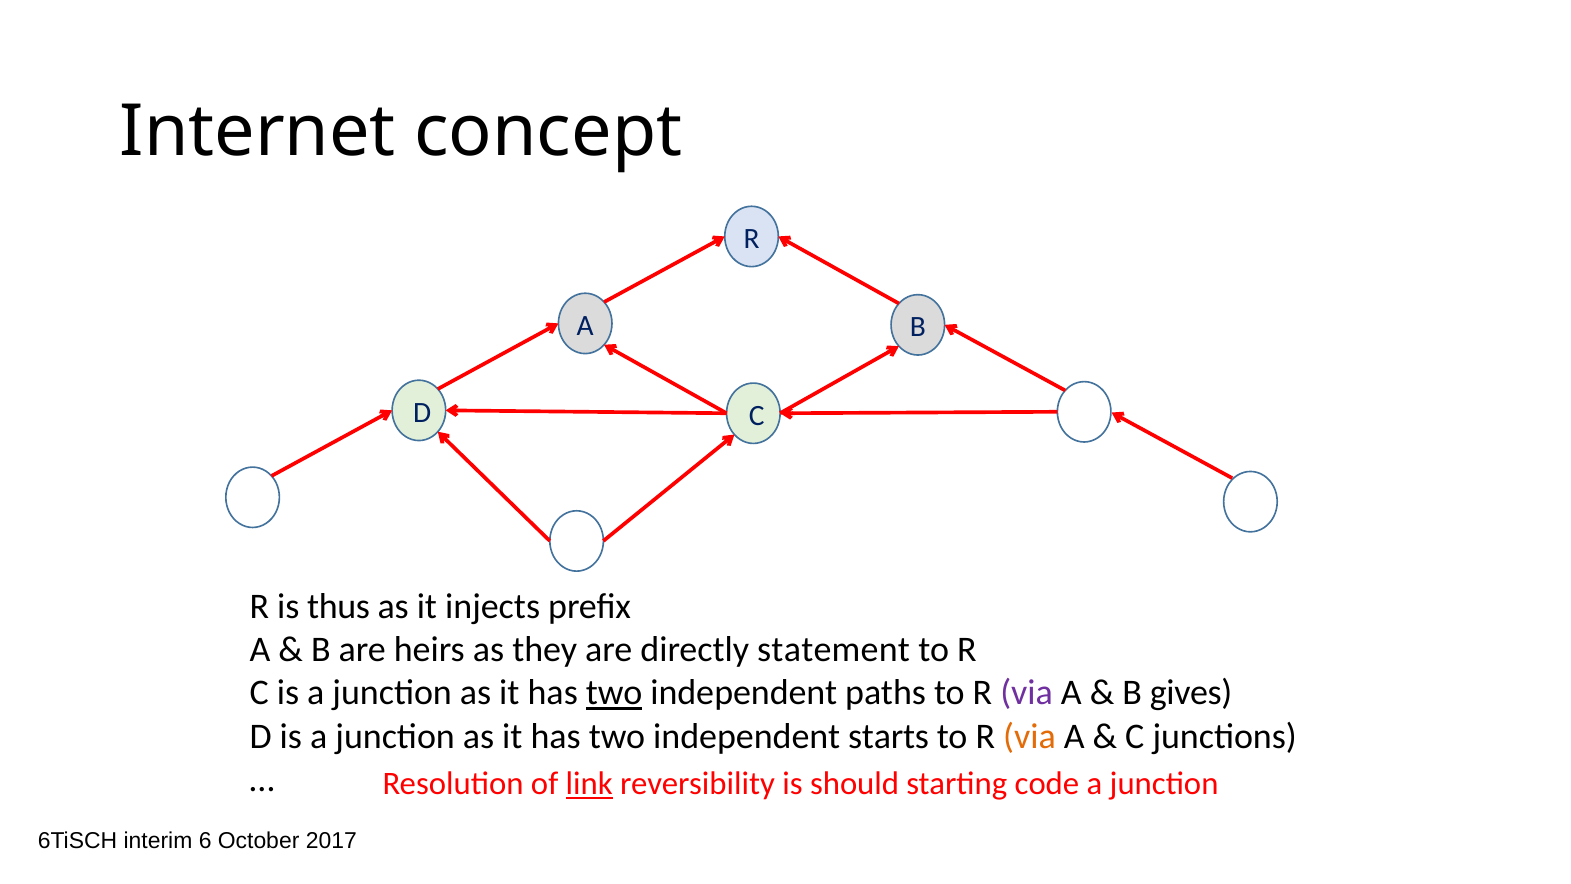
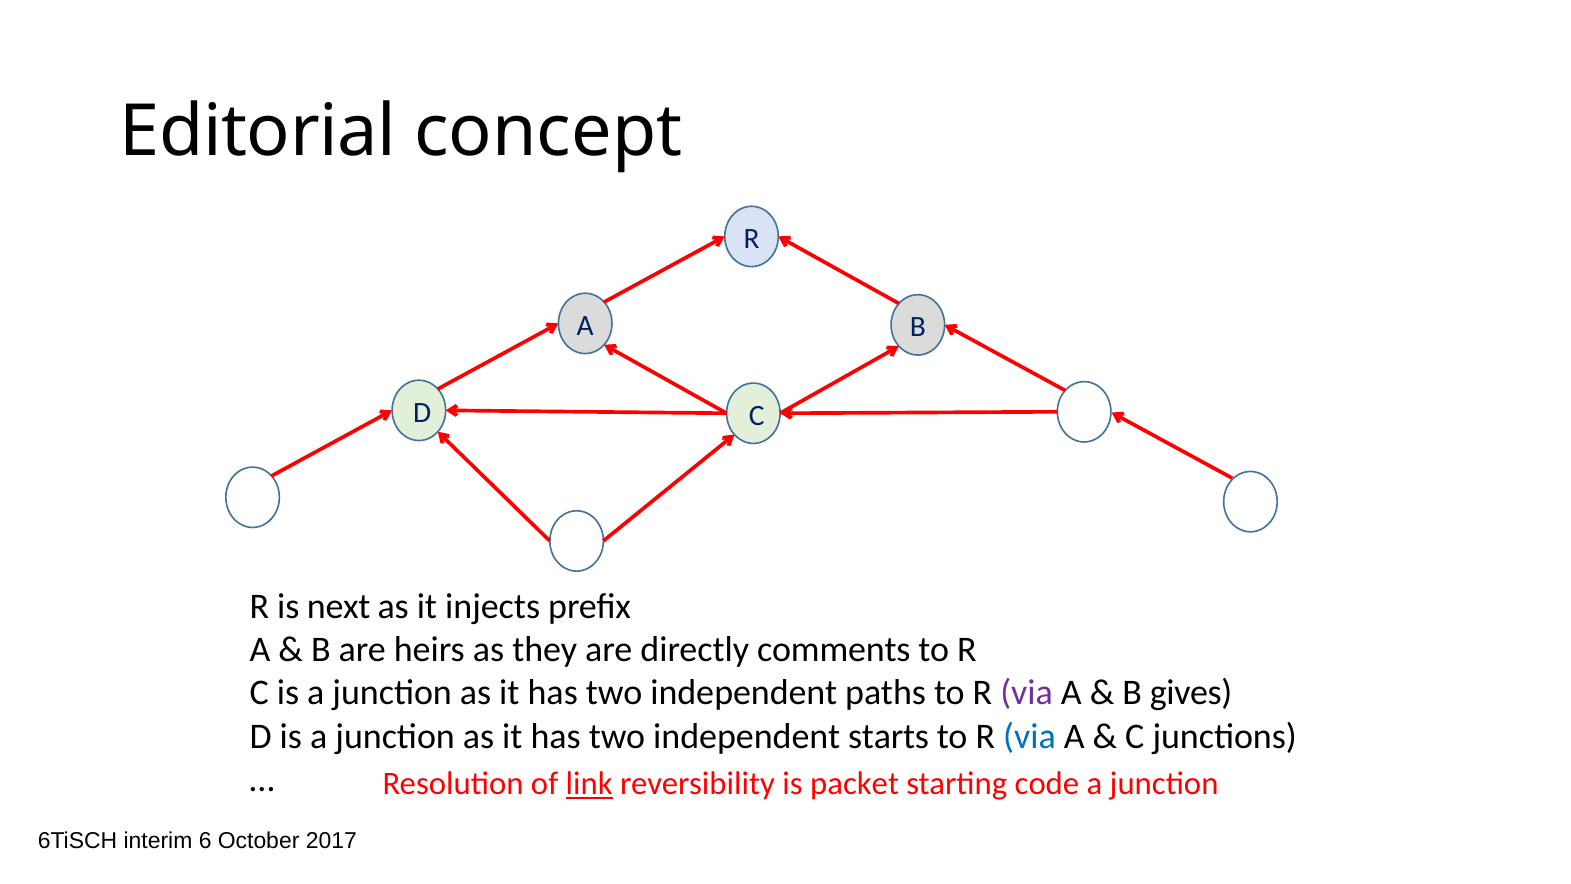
Internet: Internet -> Editorial
thus: thus -> next
statement: statement -> comments
two at (614, 693) underline: present -> none
via at (1029, 736) colour: orange -> blue
should: should -> packet
